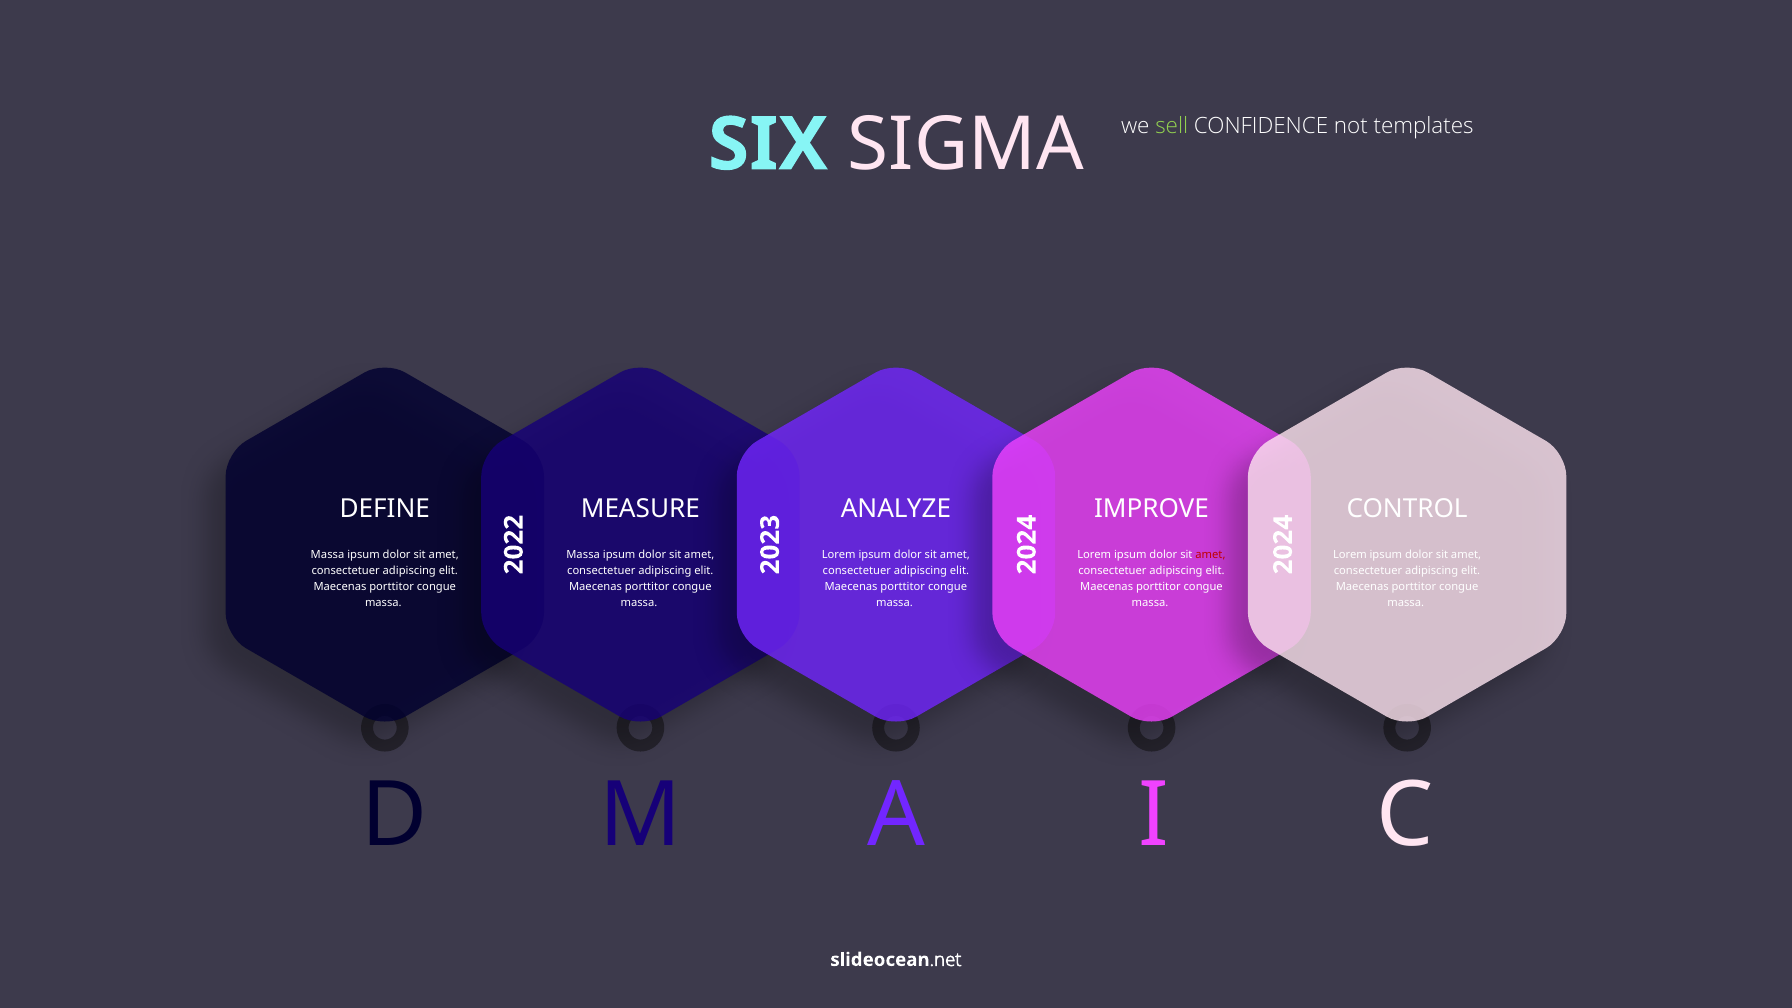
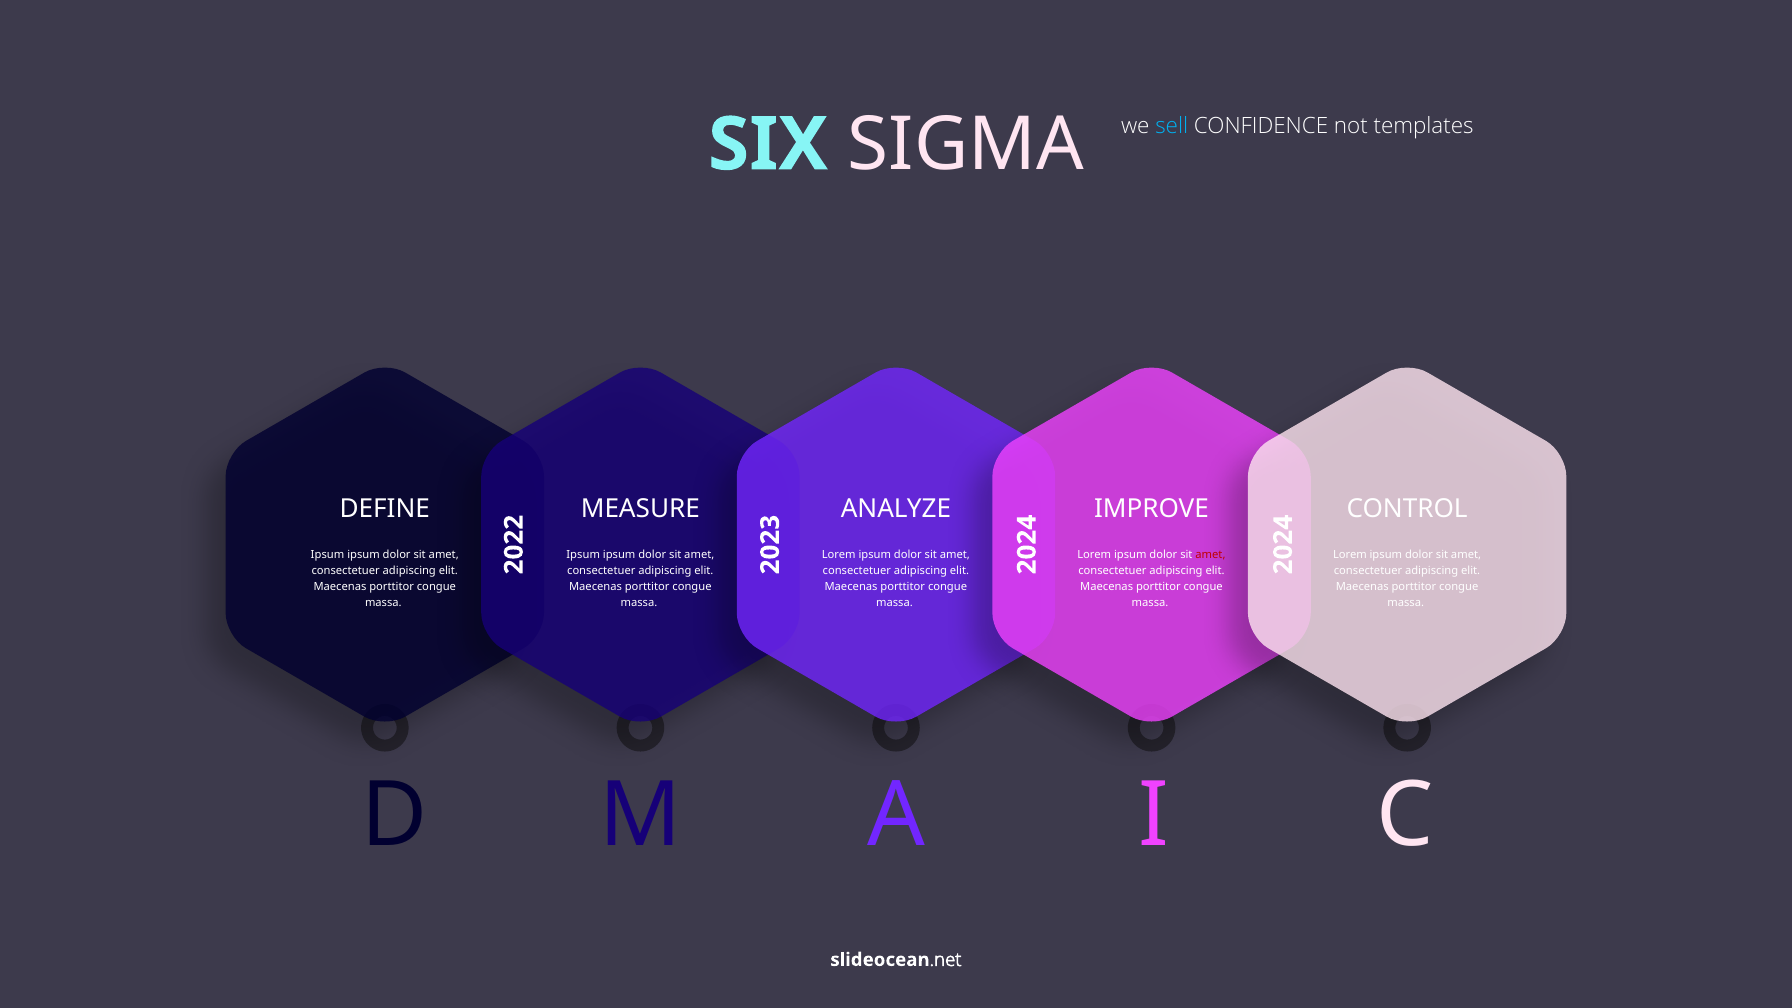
sell colour: light green -> light blue
Massa at (328, 554): Massa -> Ipsum
Massa at (583, 554): Massa -> Ipsum
